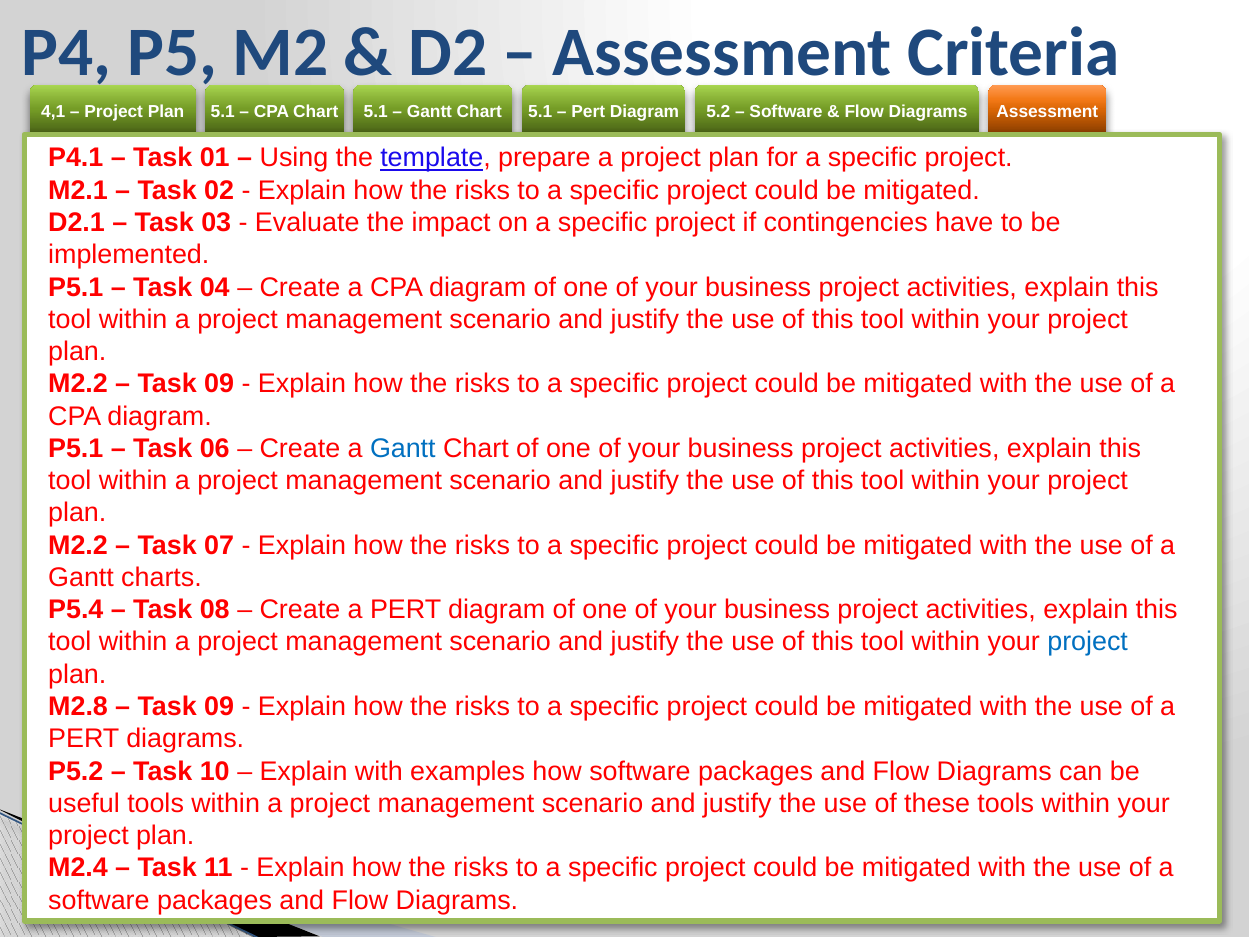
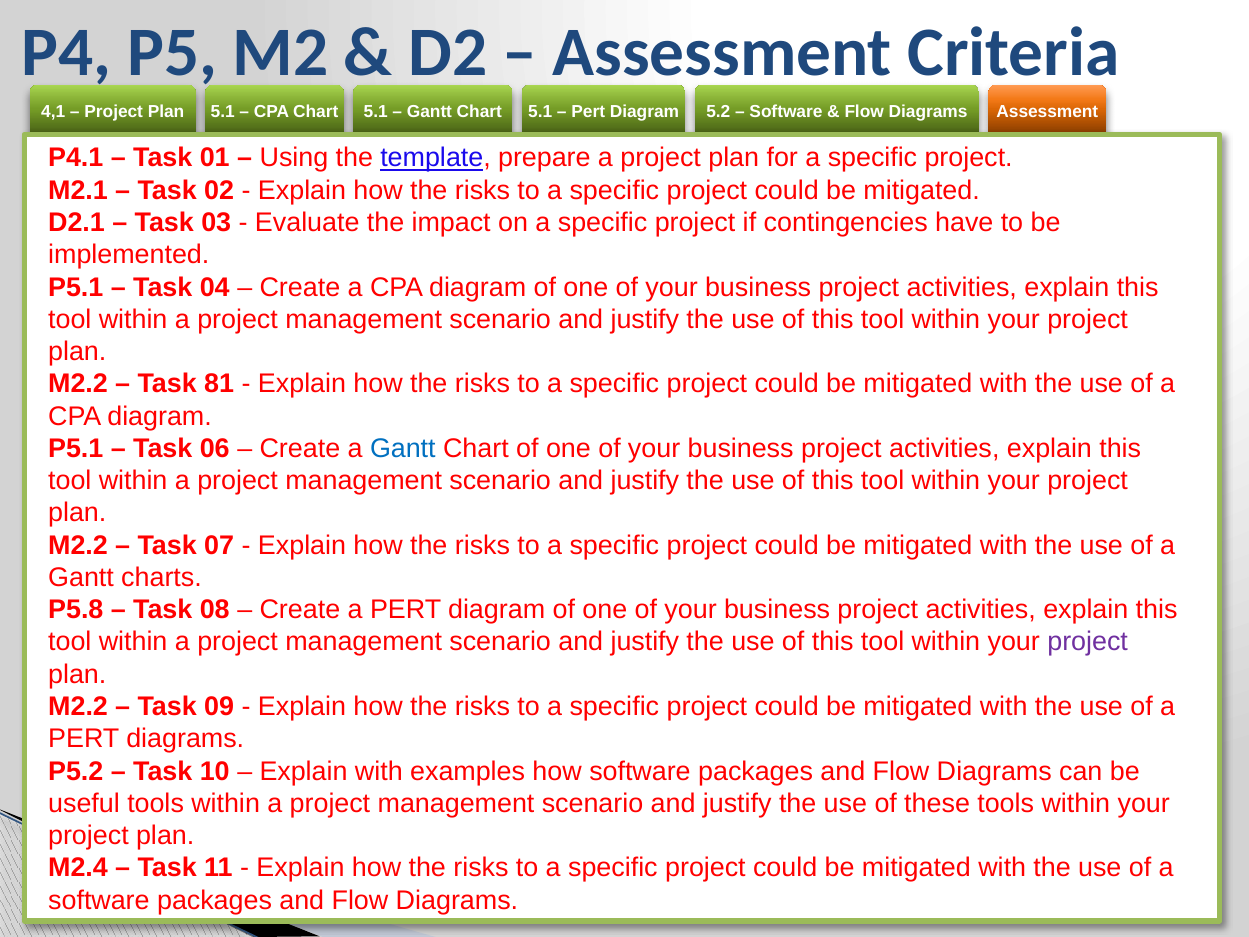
09 at (219, 384): 09 -> 81
P5.4: P5.4 -> P5.8
project at (1088, 642) colour: blue -> purple
M2.8 at (78, 706): M2.8 -> M2.2
